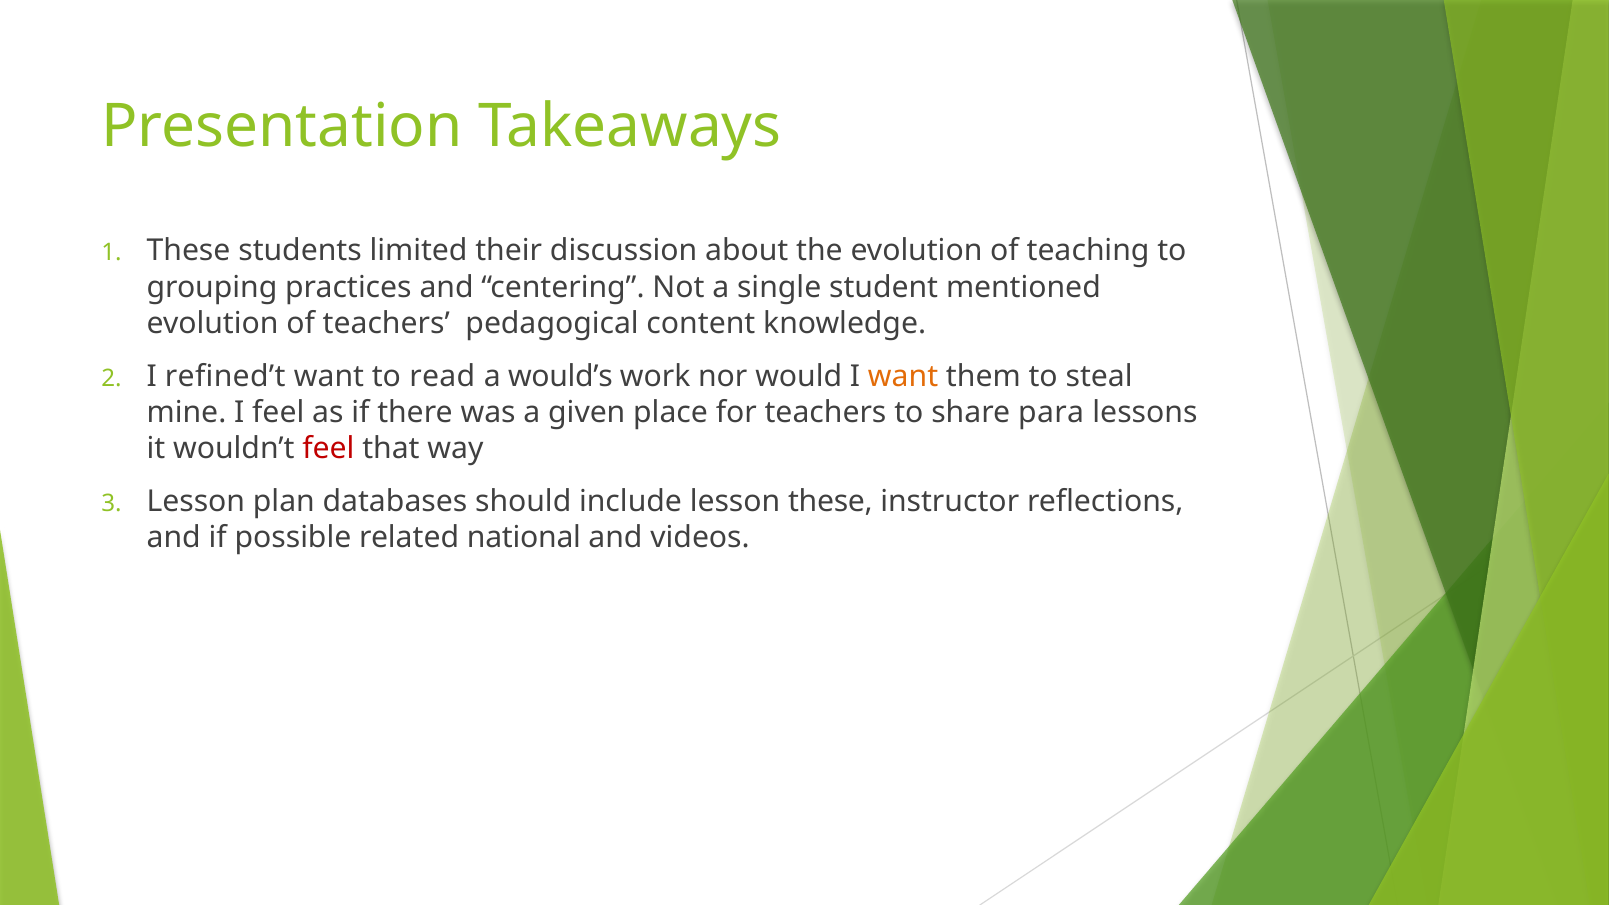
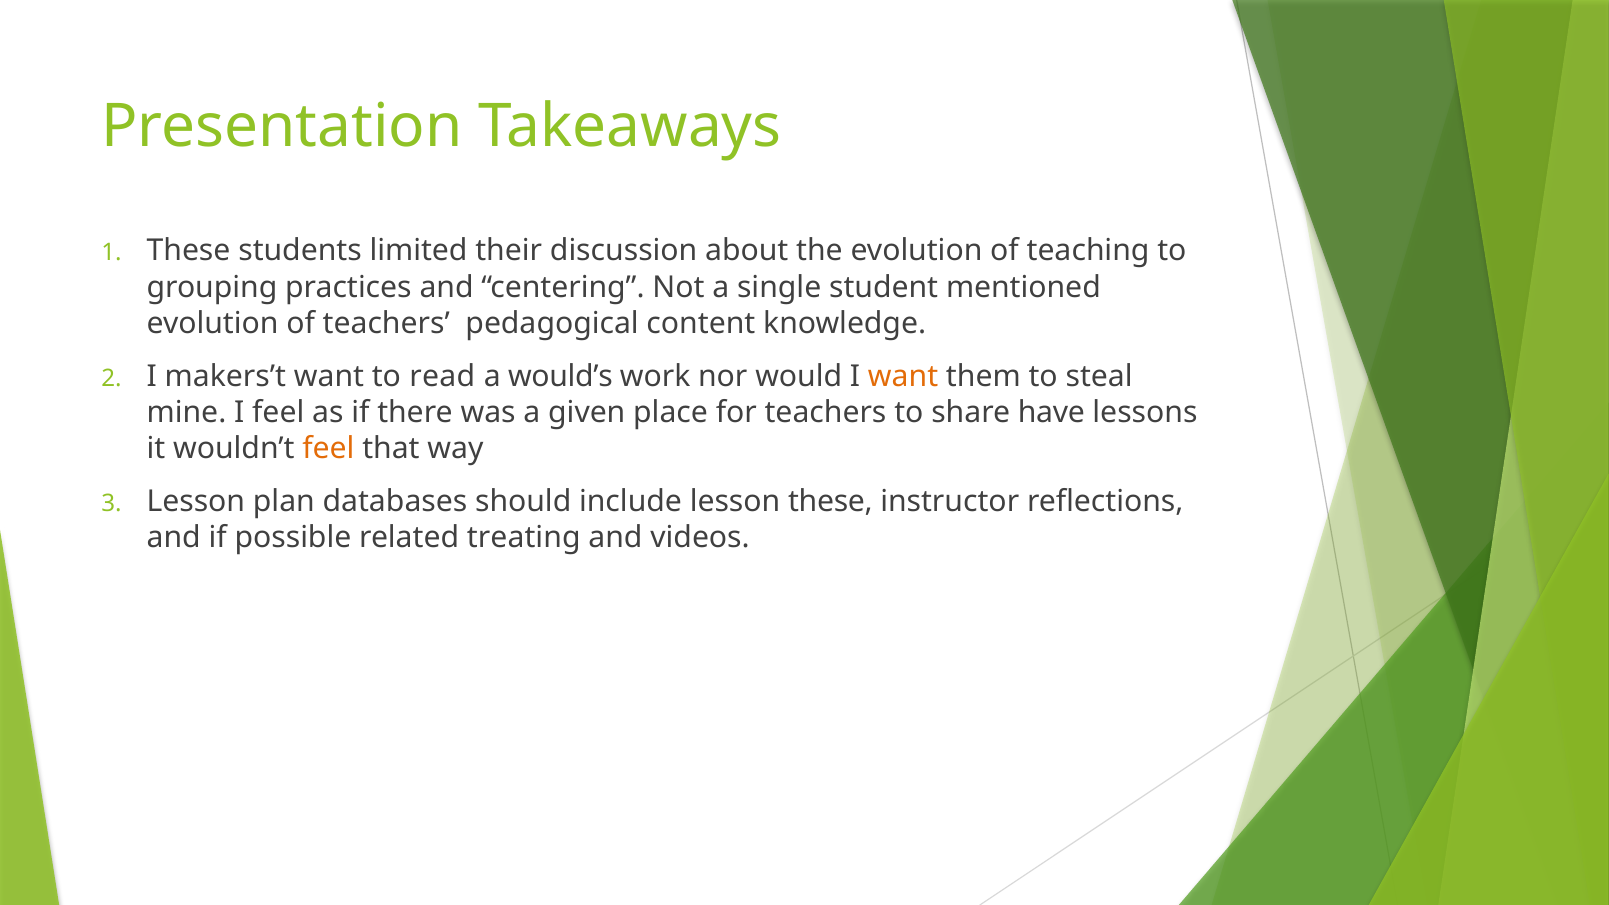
refined’t: refined’t -> makers’t
para: para -> have
feel at (328, 449) colour: red -> orange
national: national -> treating
